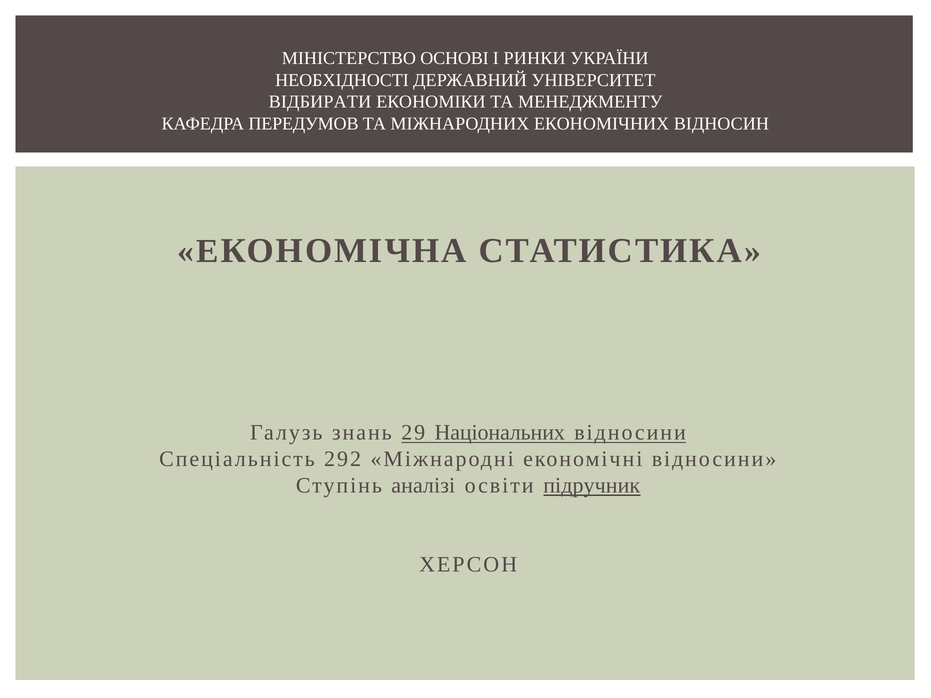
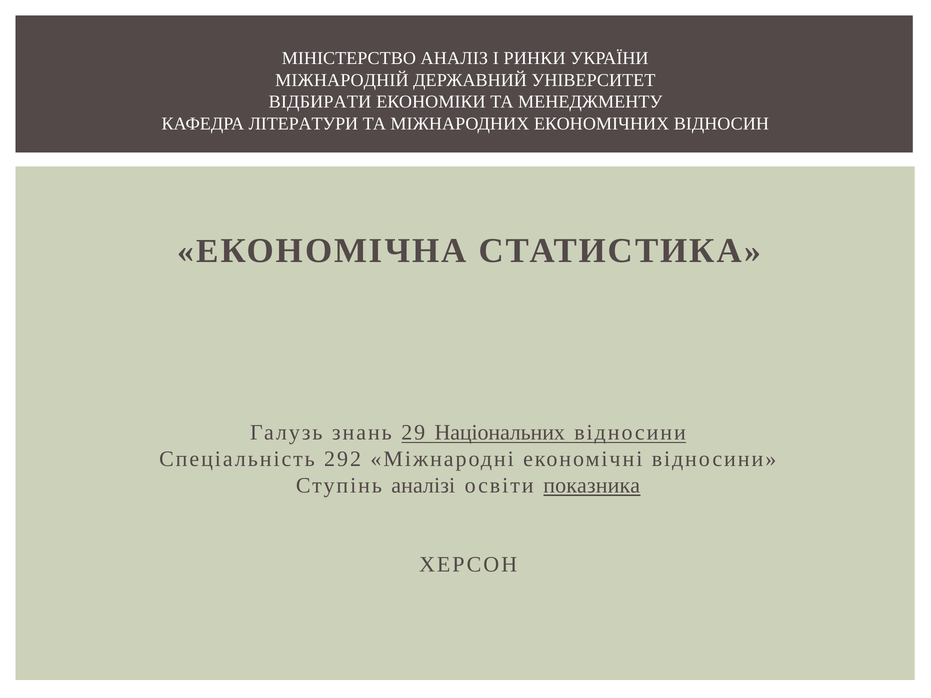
ОСНОВІ: ОСНОВІ -> АНАЛІЗ
НЕОБХІДНОСТІ: НЕОБХІДНОСТІ -> МІЖНАРОДНІЙ
ПЕРЕДУМОВ: ПЕРЕДУМОВ -> ЛІТЕРАТУРИ
підручник: підручник -> показника
